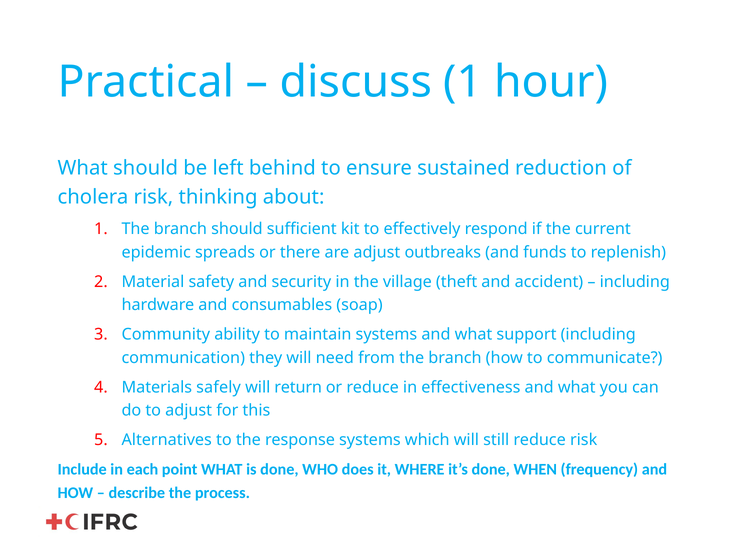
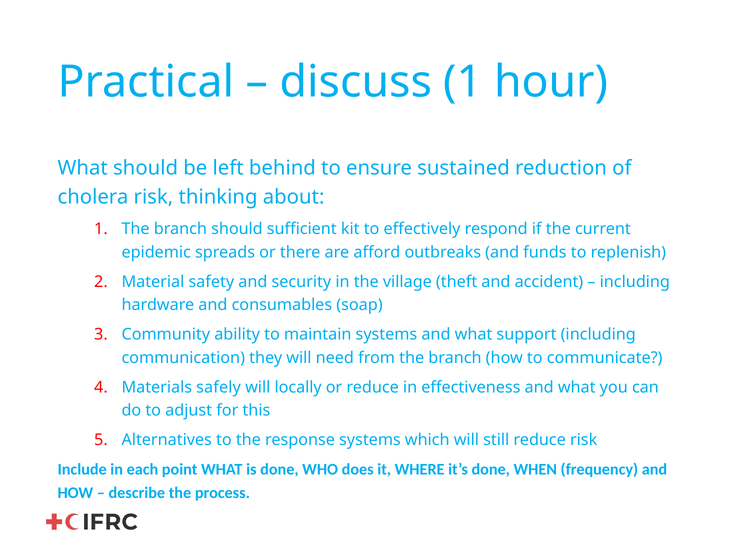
are adjust: adjust -> afford
return: return -> locally
